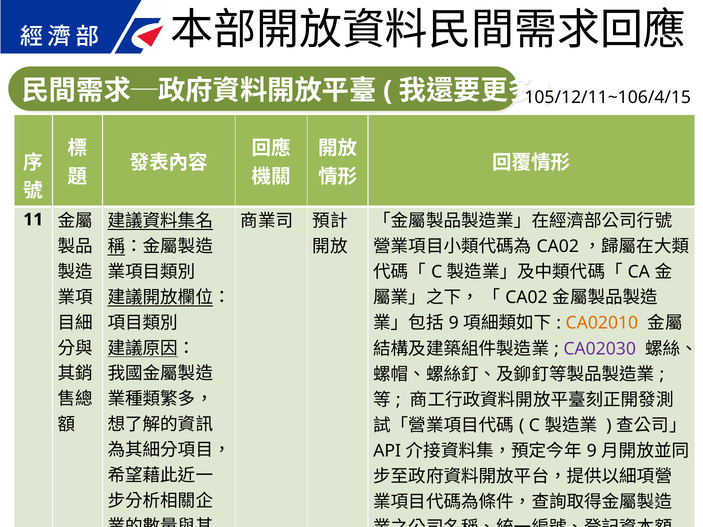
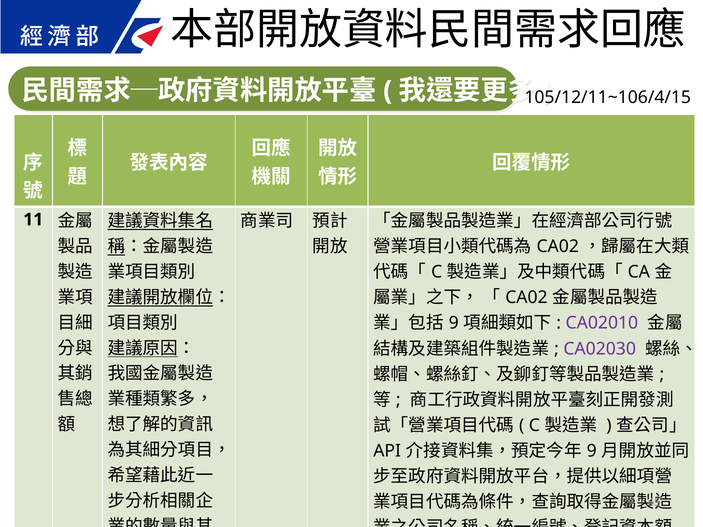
CA02010 colour: orange -> purple
